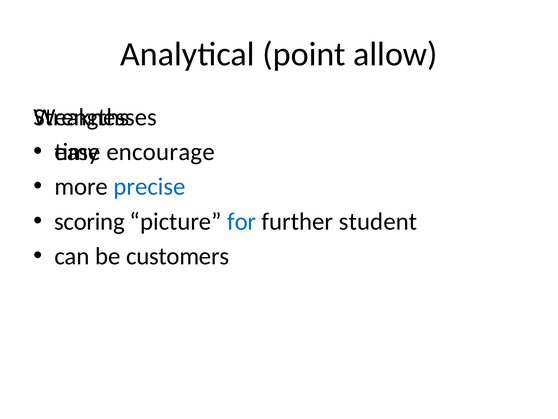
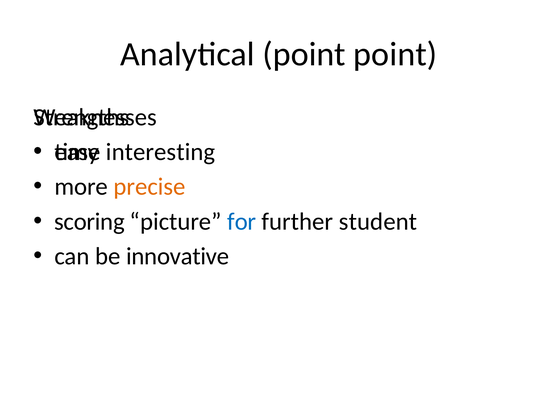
point allow: allow -> point
encourage: encourage -> interesting
precise colour: blue -> orange
customers: customers -> innovative
